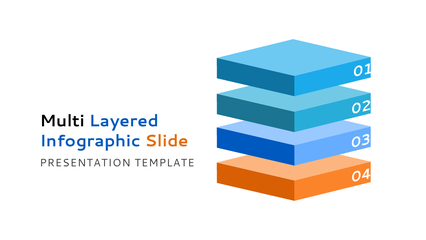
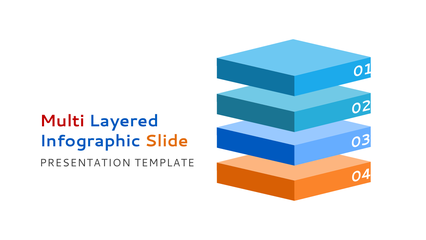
Multi colour: black -> red
